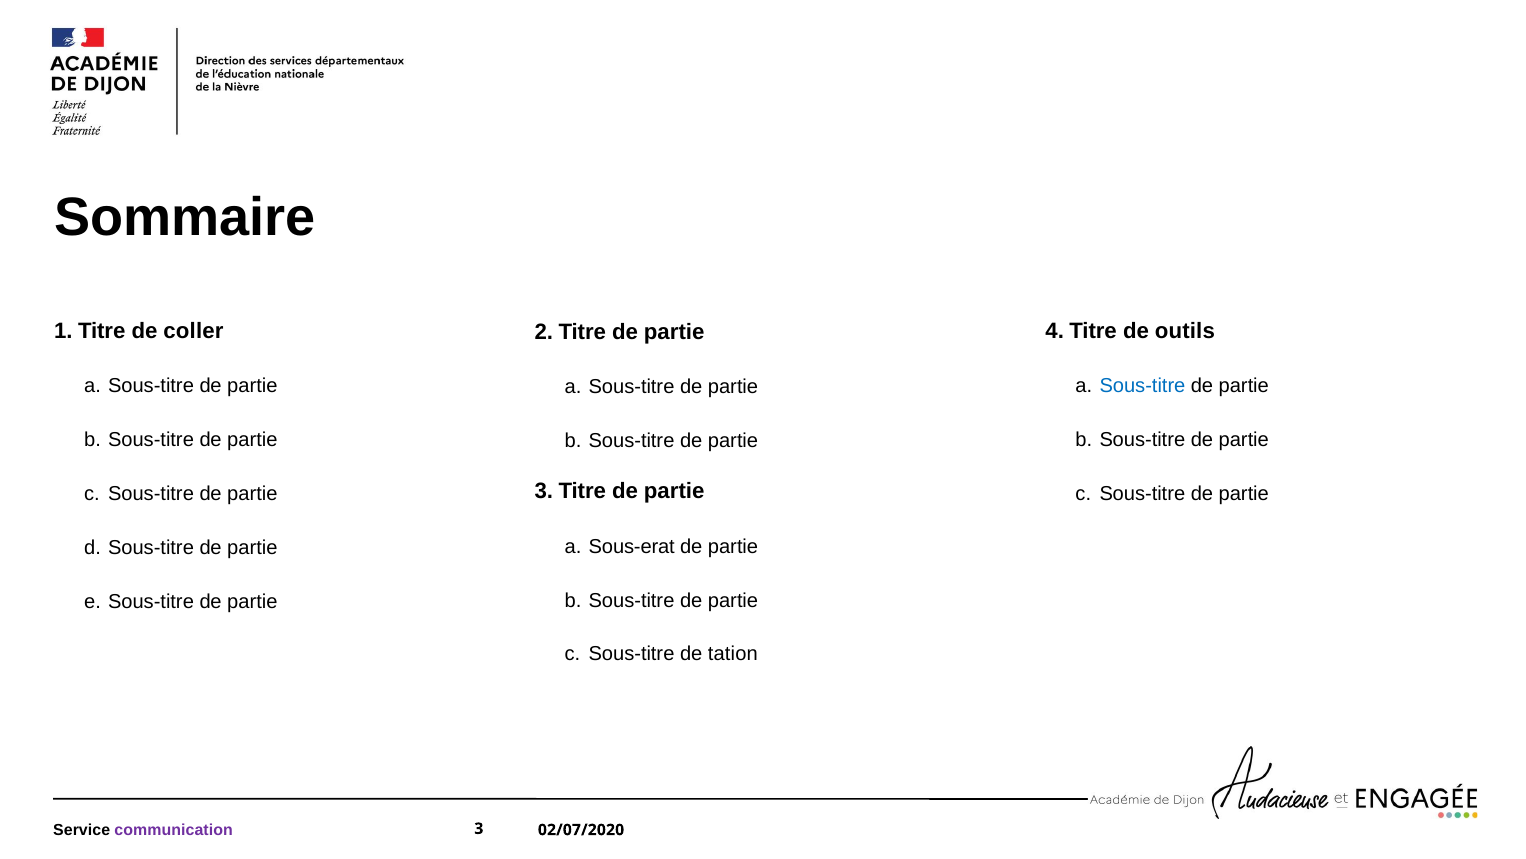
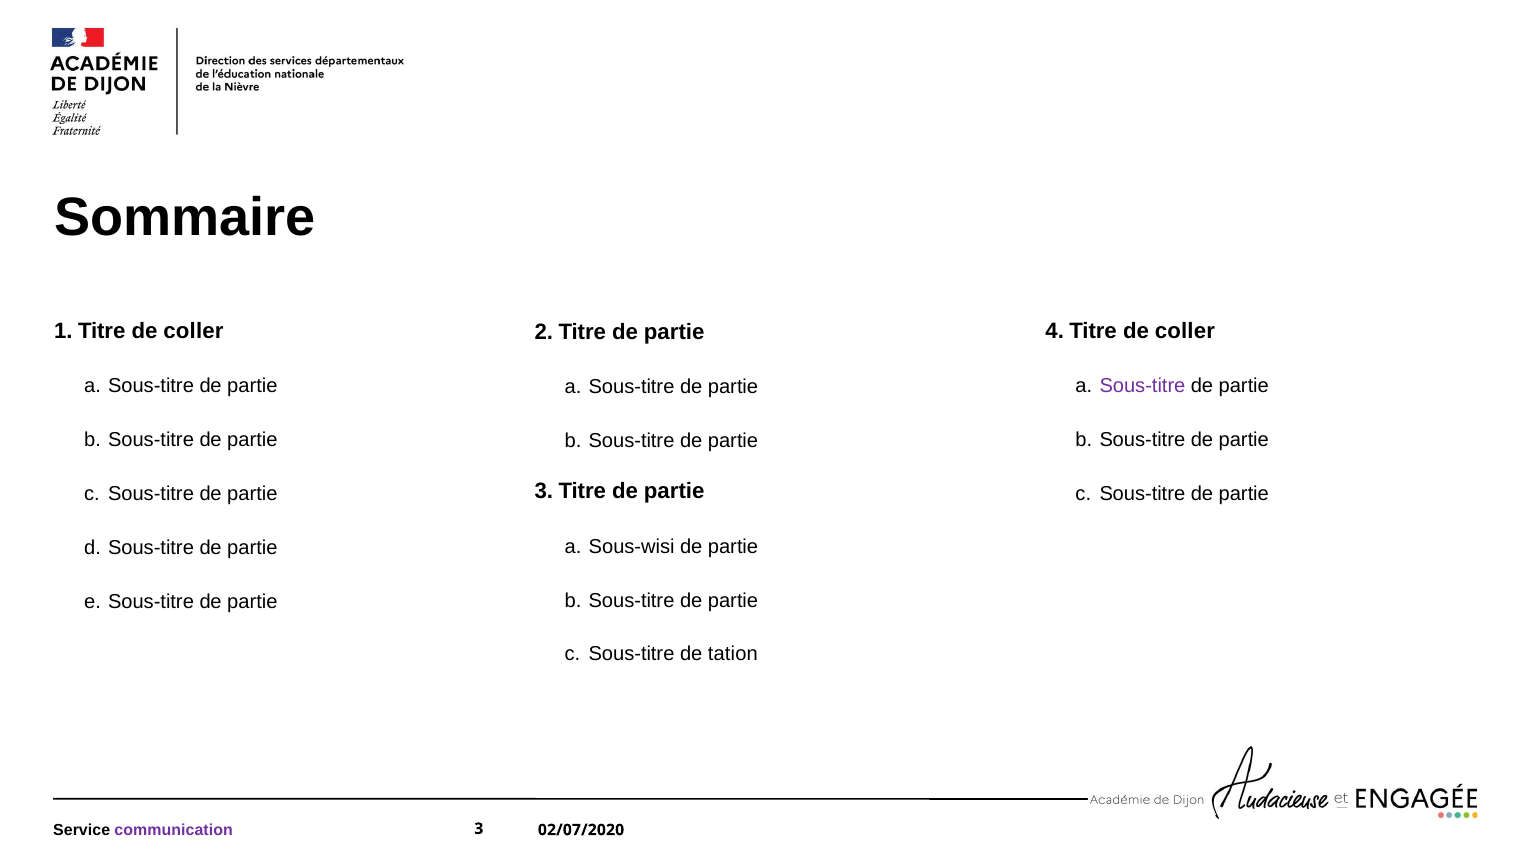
outils at (1185, 331): outils -> coller
Sous-titre at (1142, 386) colour: blue -> purple
Sous-erat: Sous-erat -> Sous-wisi
